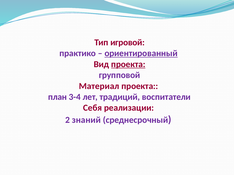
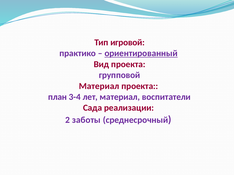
проекта at (128, 64) underline: present -> none
лет традиций: традиций -> материал
Себя: Себя -> Сада
знаний: знаний -> заботы
